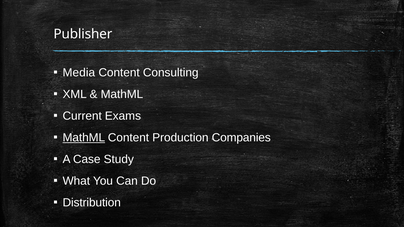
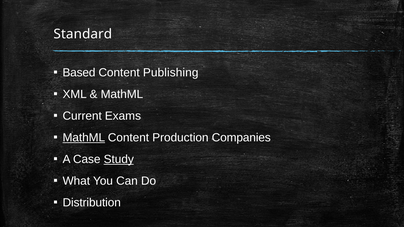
Publisher: Publisher -> Standard
Media: Media -> Based
Consulting: Consulting -> Publishing
Study underline: none -> present
